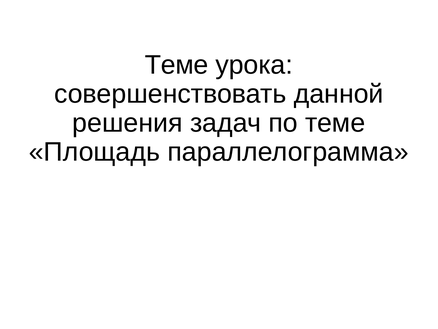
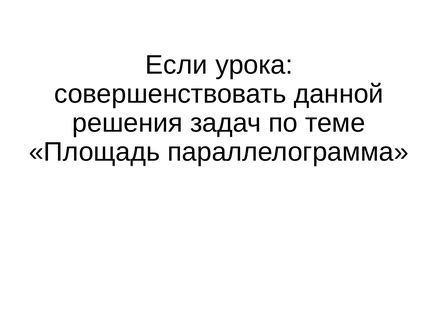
Теме at (177, 65): Теме -> Если
